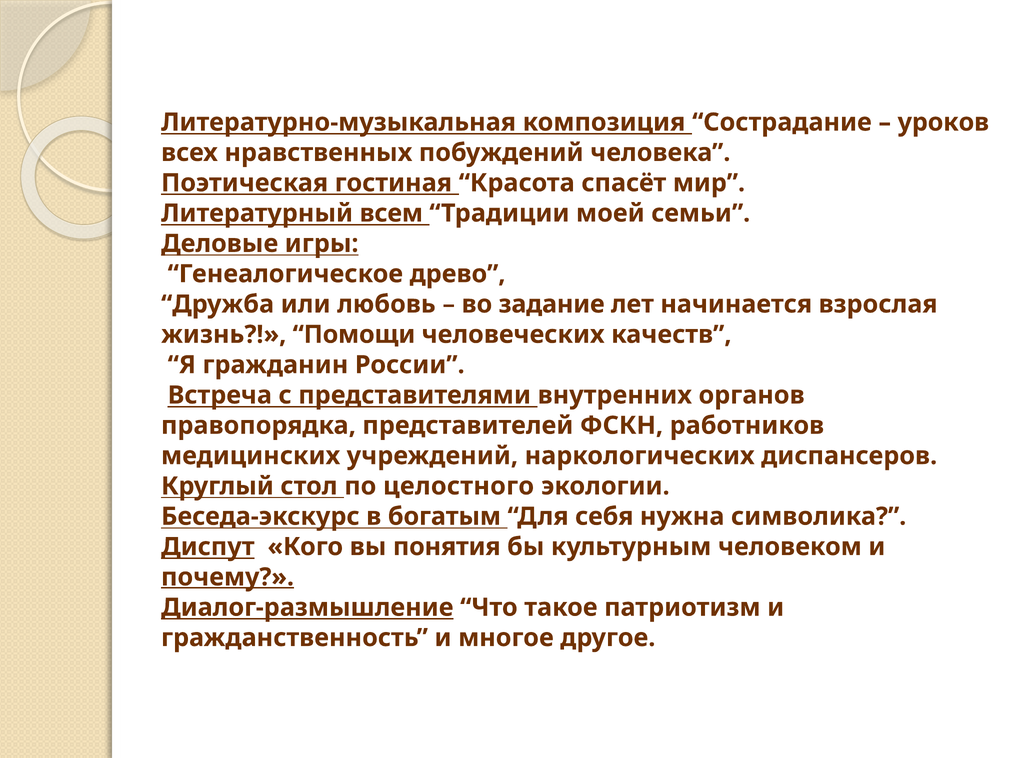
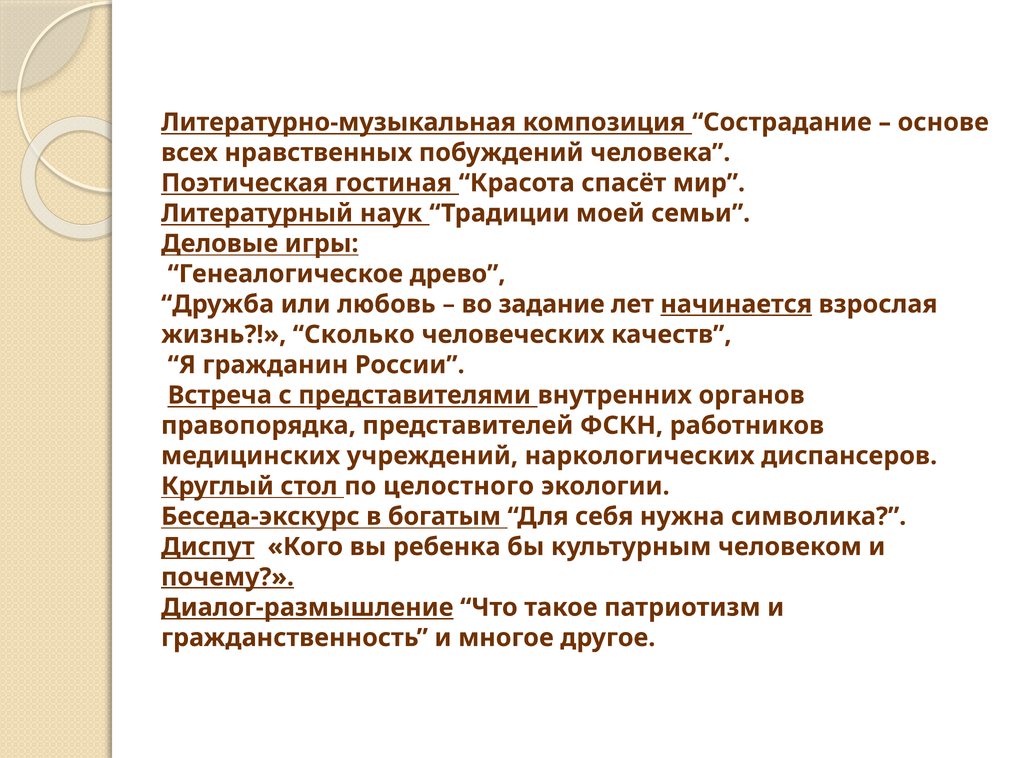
уроков: уроков -> основе
всем: всем -> наук
начинается underline: none -> present
Помощи: Помощи -> Сколько
понятия: понятия -> ребенка
